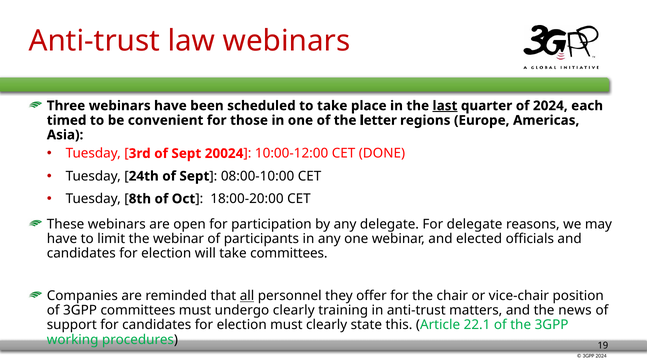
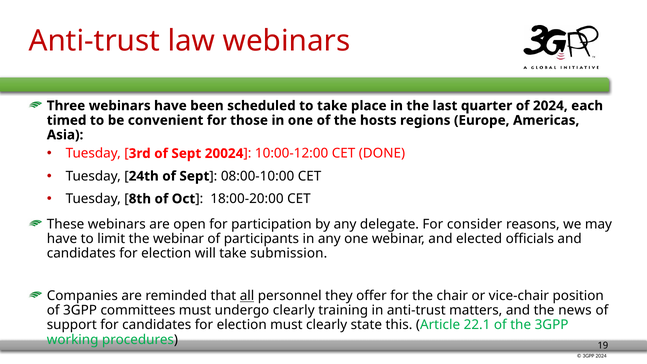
last underline: present -> none
letter: letter -> hosts
For delegate: delegate -> consider
take committees: committees -> submission
